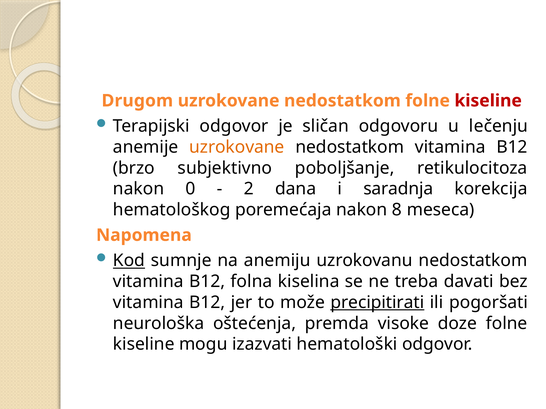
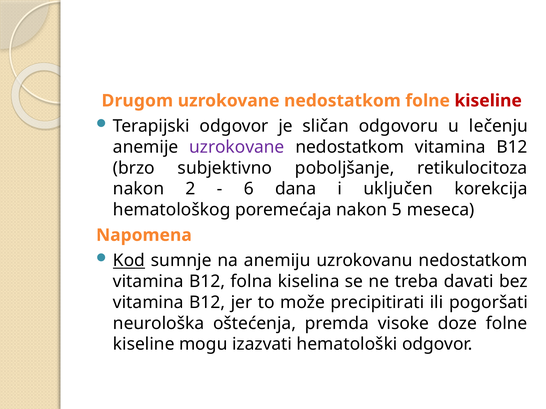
uzrokovane at (237, 147) colour: orange -> purple
0: 0 -> 2
2: 2 -> 6
saradnja: saradnja -> uključen
8: 8 -> 5
precipitirati underline: present -> none
